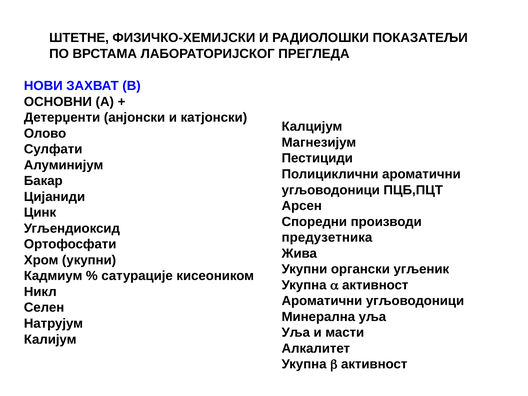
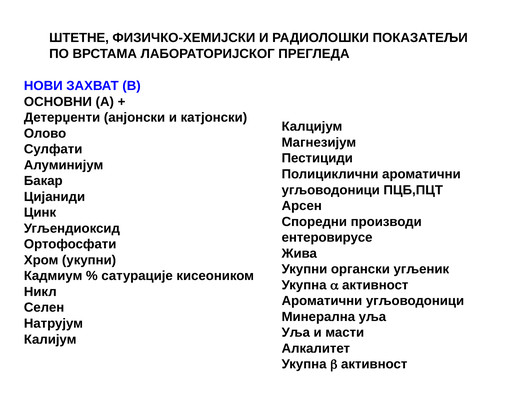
предузетника: предузетника -> ентеровирусе
